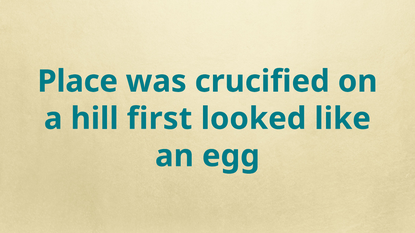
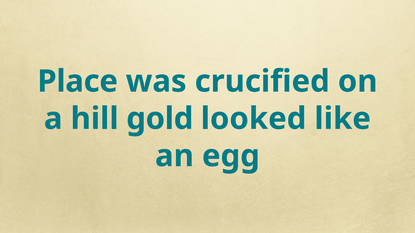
first: first -> gold
